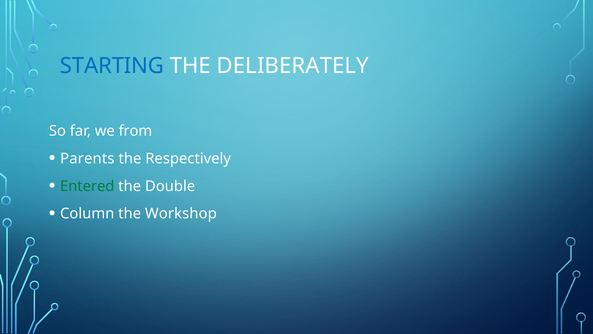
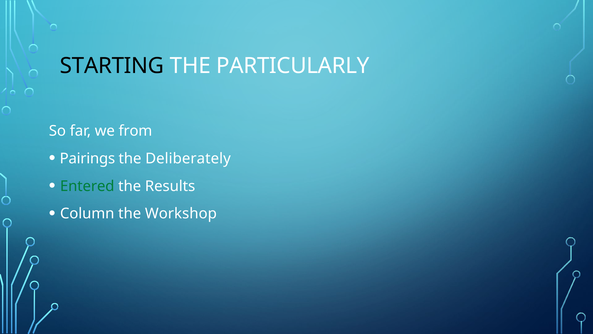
STARTING colour: blue -> black
DELIBERATELY: DELIBERATELY -> PARTICULARLY
Parents: Parents -> Pairings
Respectively: Respectively -> Deliberately
Double: Double -> Results
